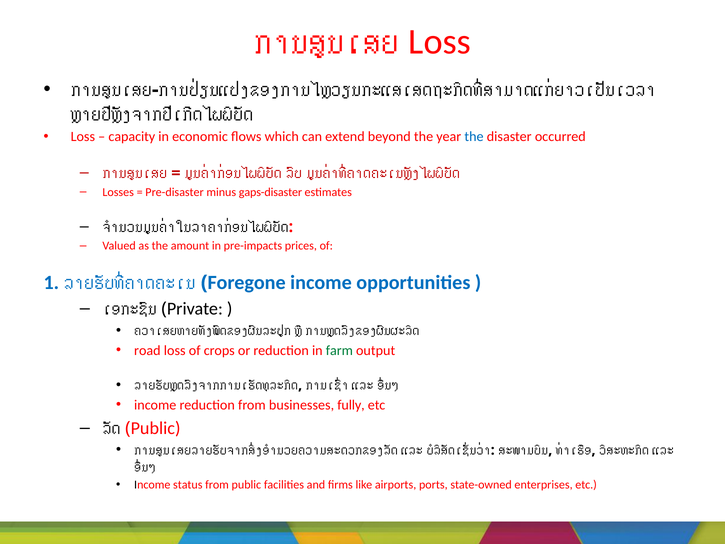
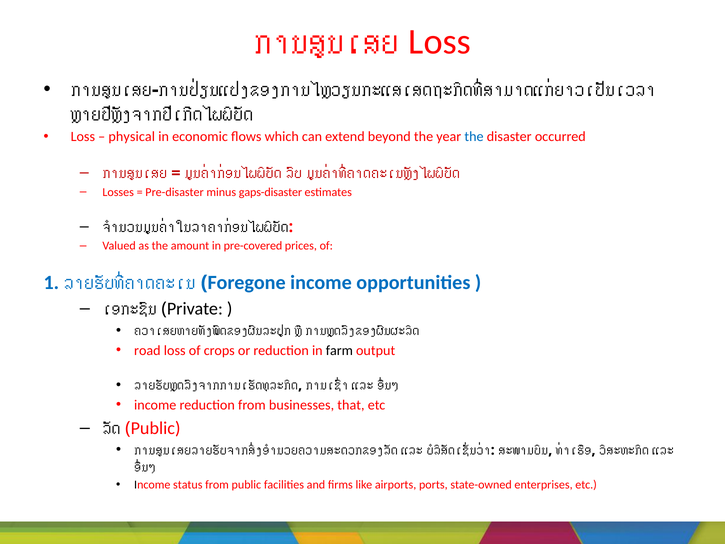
capacity: capacity -> physical
pre-impacts: pre-impacts -> pre-covered
farm colour: green -> black
fully: fully -> that
